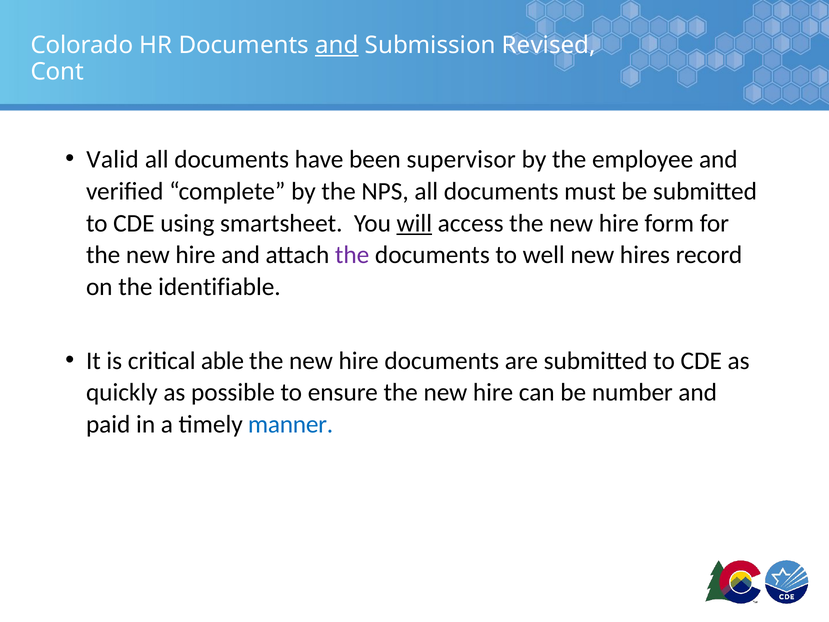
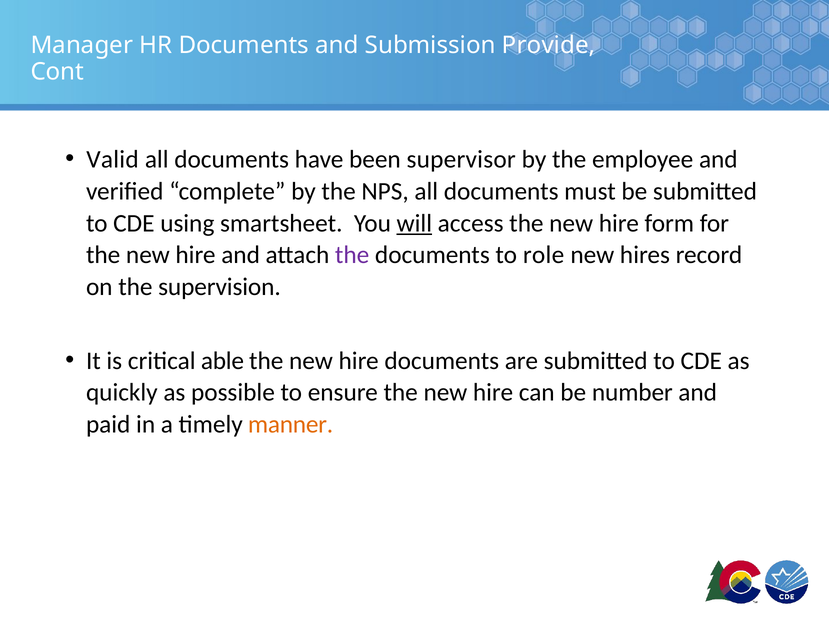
Colorado: Colorado -> Manager
and at (337, 45) underline: present -> none
Revised: Revised -> Provide
well: well -> role
identifiable: identifiable -> supervision
manner colour: blue -> orange
